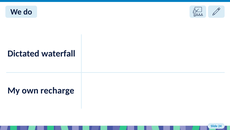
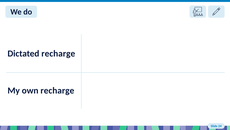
Dictated waterfall: waterfall -> recharge
